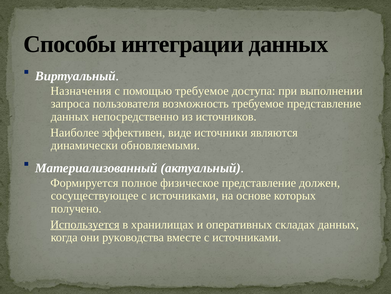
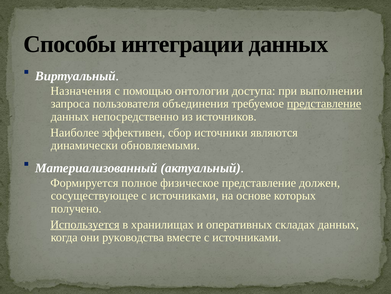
помощью требуемое: требуемое -> онтологии
возможность: возможность -> объединения
представление at (324, 104) underline: none -> present
виде: виде -> сбор
